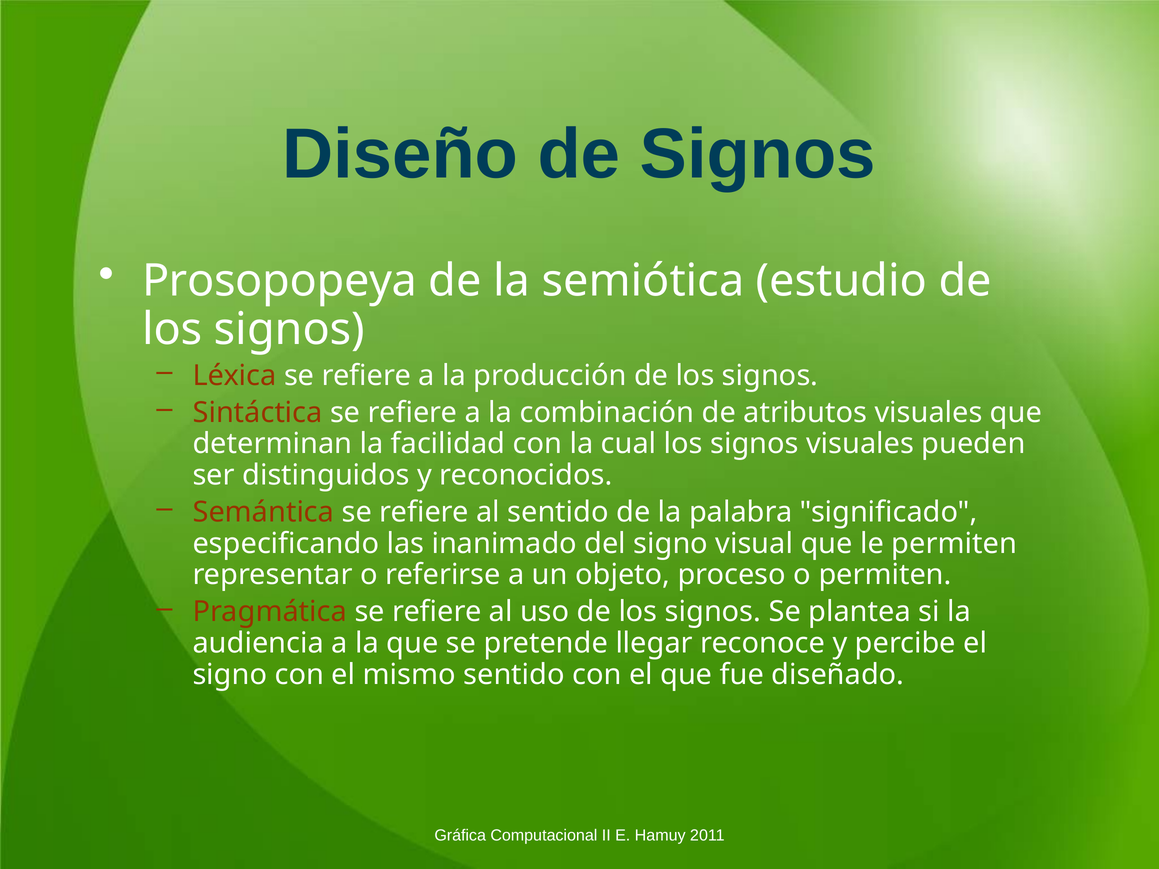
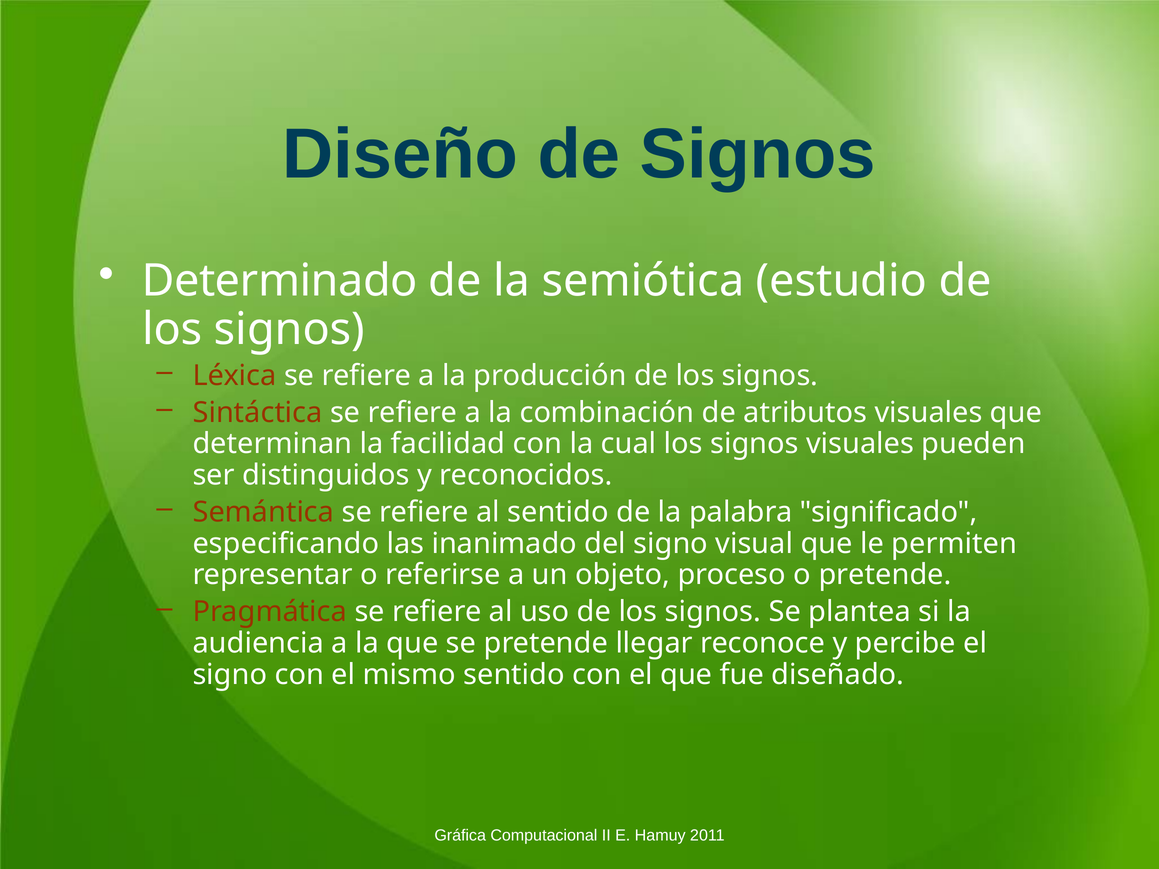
Prosopopeya: Prosopopeya -> Determinado
o permiten: permiten -> pretende
